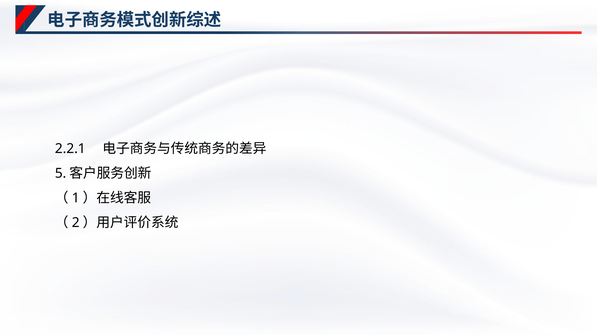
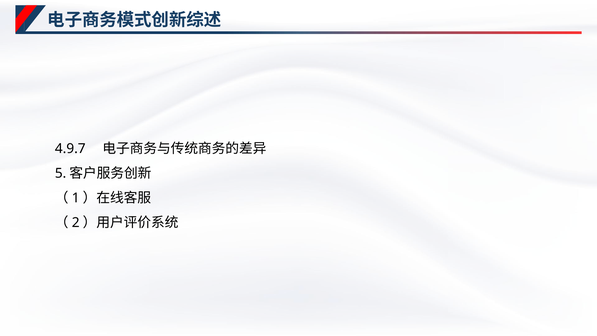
2.2.1: 2.2.1 -> 4.9.7
